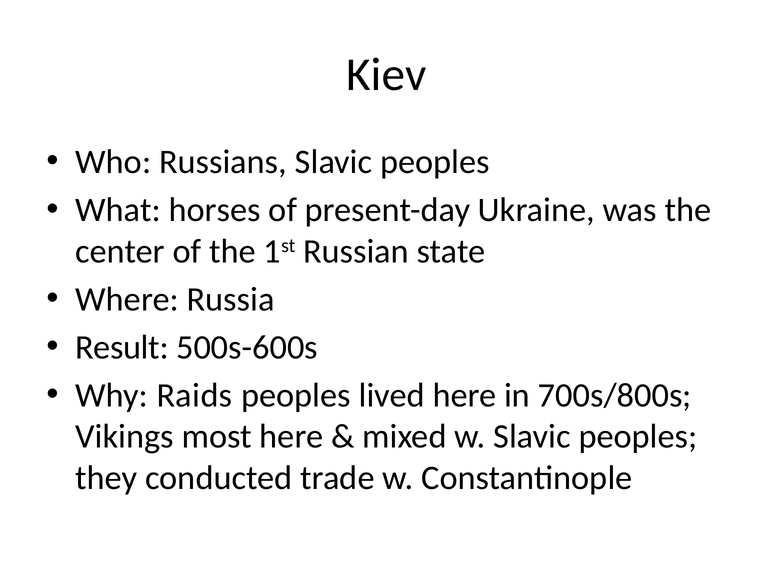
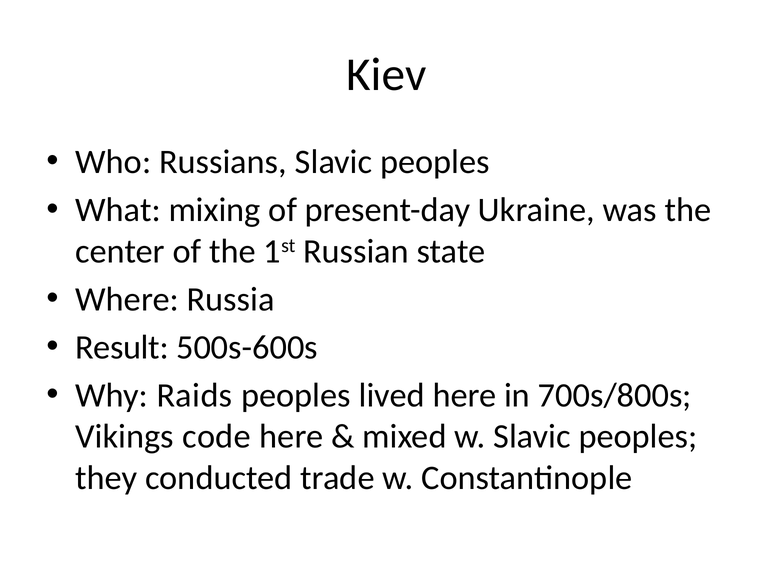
horses: horses -> mixing
most: most -> code
